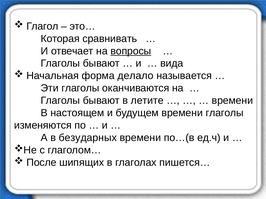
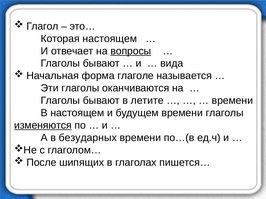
Которая сравнивать: сравнивать -> настоящем
делало: делало -> глаголе
изменяются underline: none -> present
